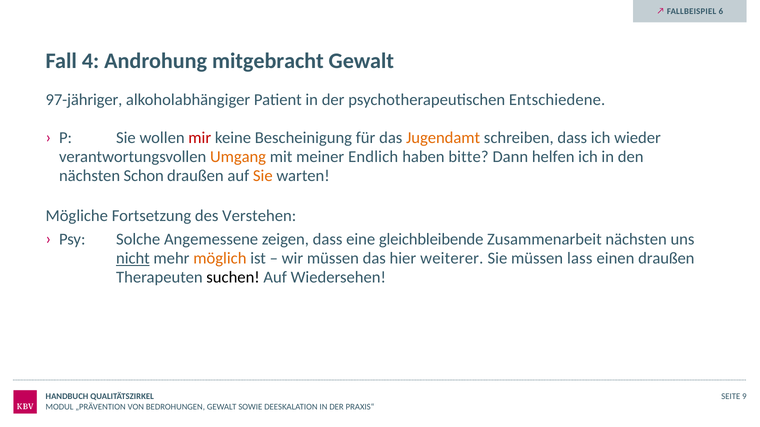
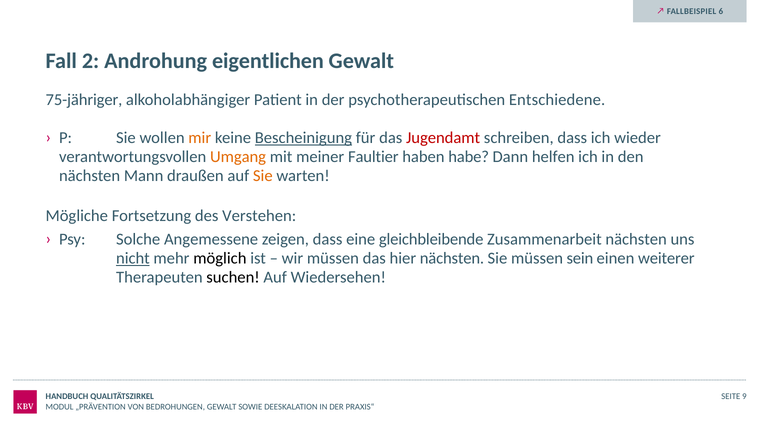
4: 4 -> 2
mitgebracht: mitgebracht -> eigentlichen
97-jähriger: 97-jähriger -> 75-jähriger
mir colour: red -> orange
Bescheinigung underline: none -> present
Jugendamt colour: orange -> red
Endlich: Endlich -> Faultier
bitte: bitte -> habe
Schon: Schon -> Mann
möglich colour: orange -> black
hier weiterer: weiterer -> nächsten
lass: lass -> sein
einen draußen: draußen -> weiterer
